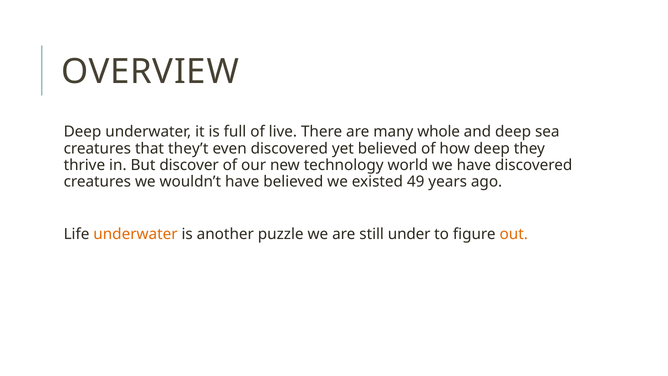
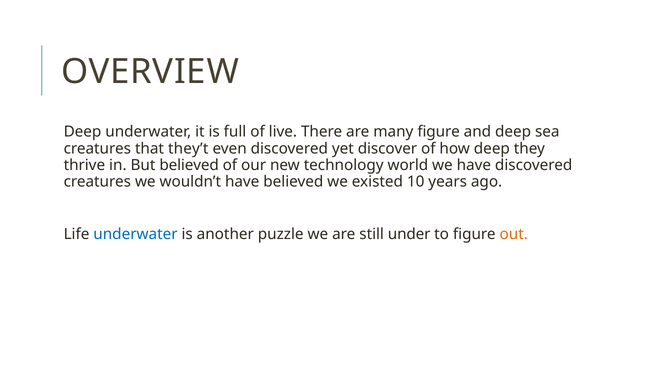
many whole: whole -> figure
yet believed: believed -> discover
But discover: discover -> believed
49: 49 -> 10
underwater at (135, 234) colour: orange -> blue
